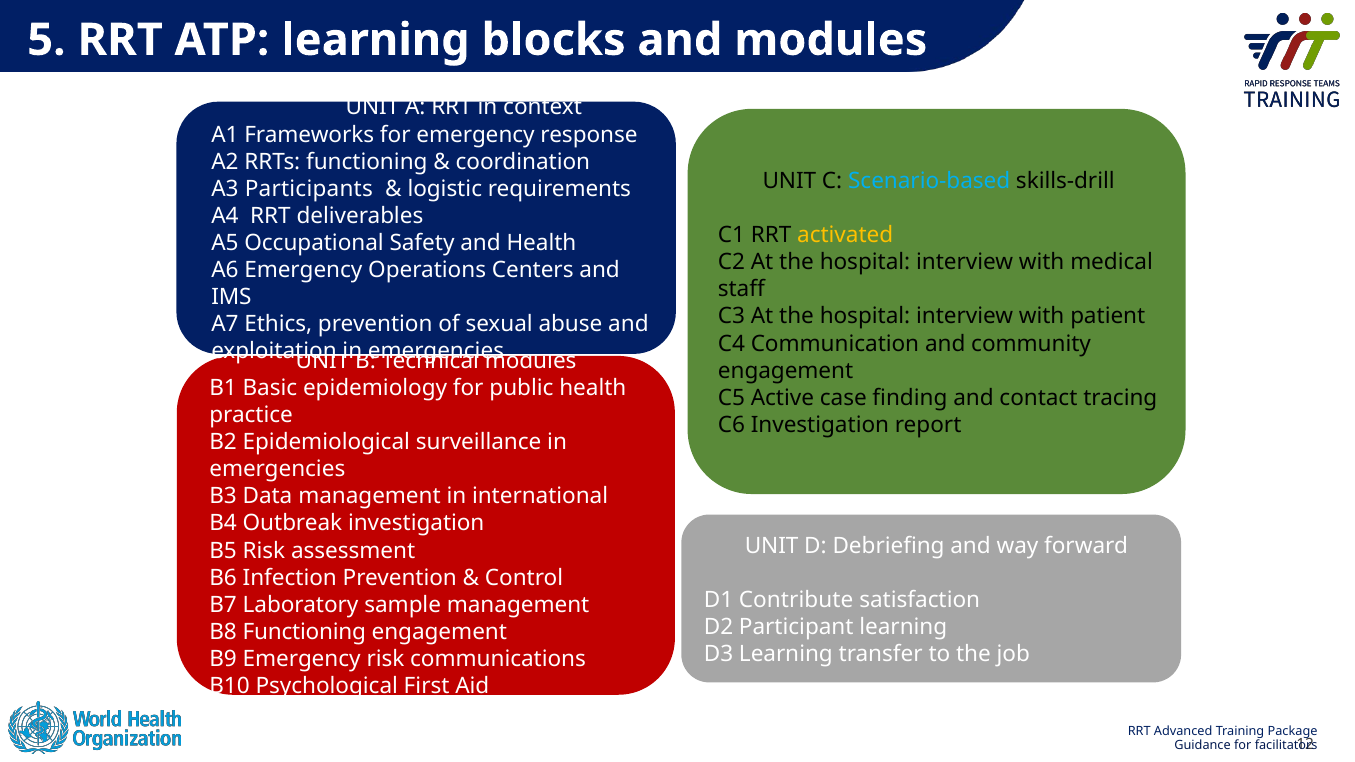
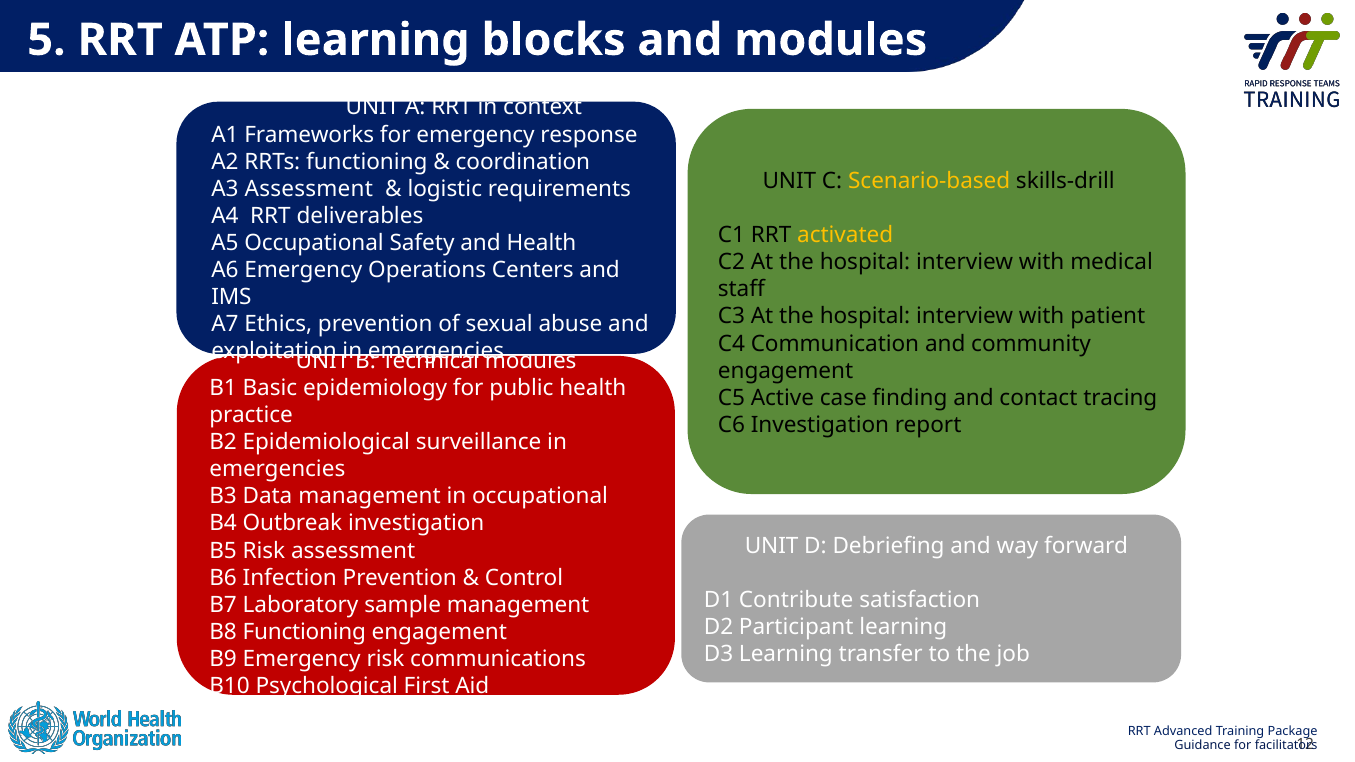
Scenario-based colour: light blue -> yellow
A3 Participants: Participants -> Assessment
in international: international -> occupational
